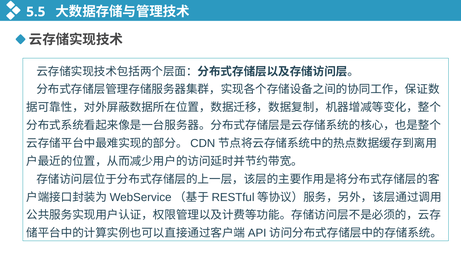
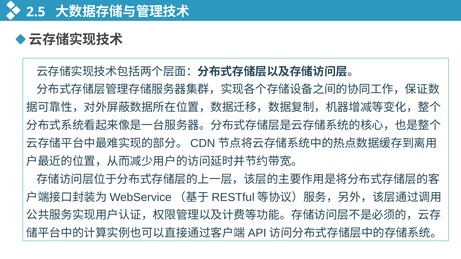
5.5: 5.5 -> 2.5
